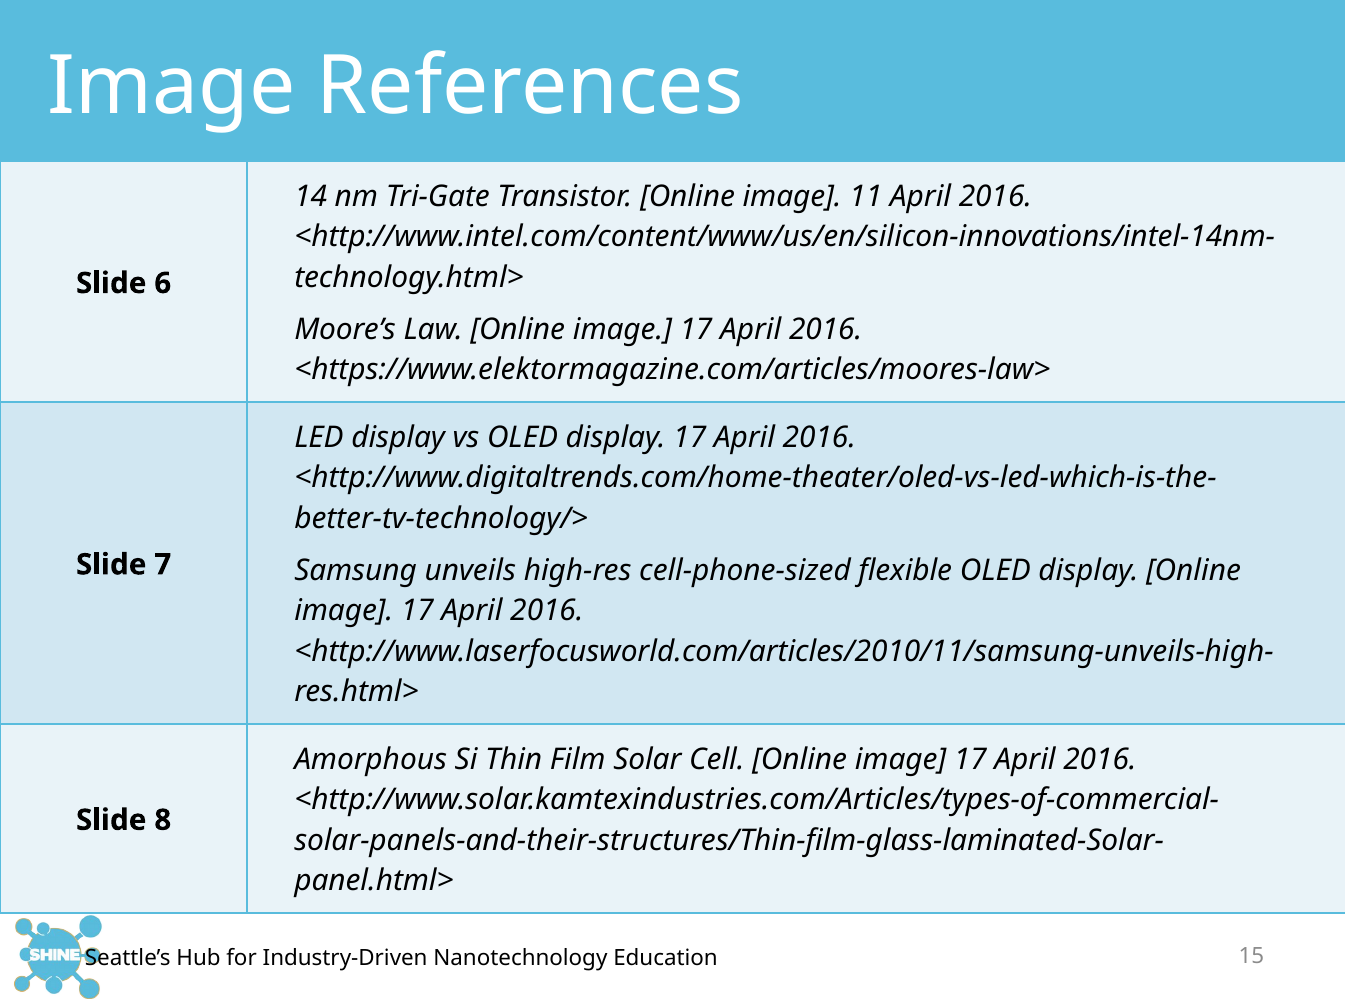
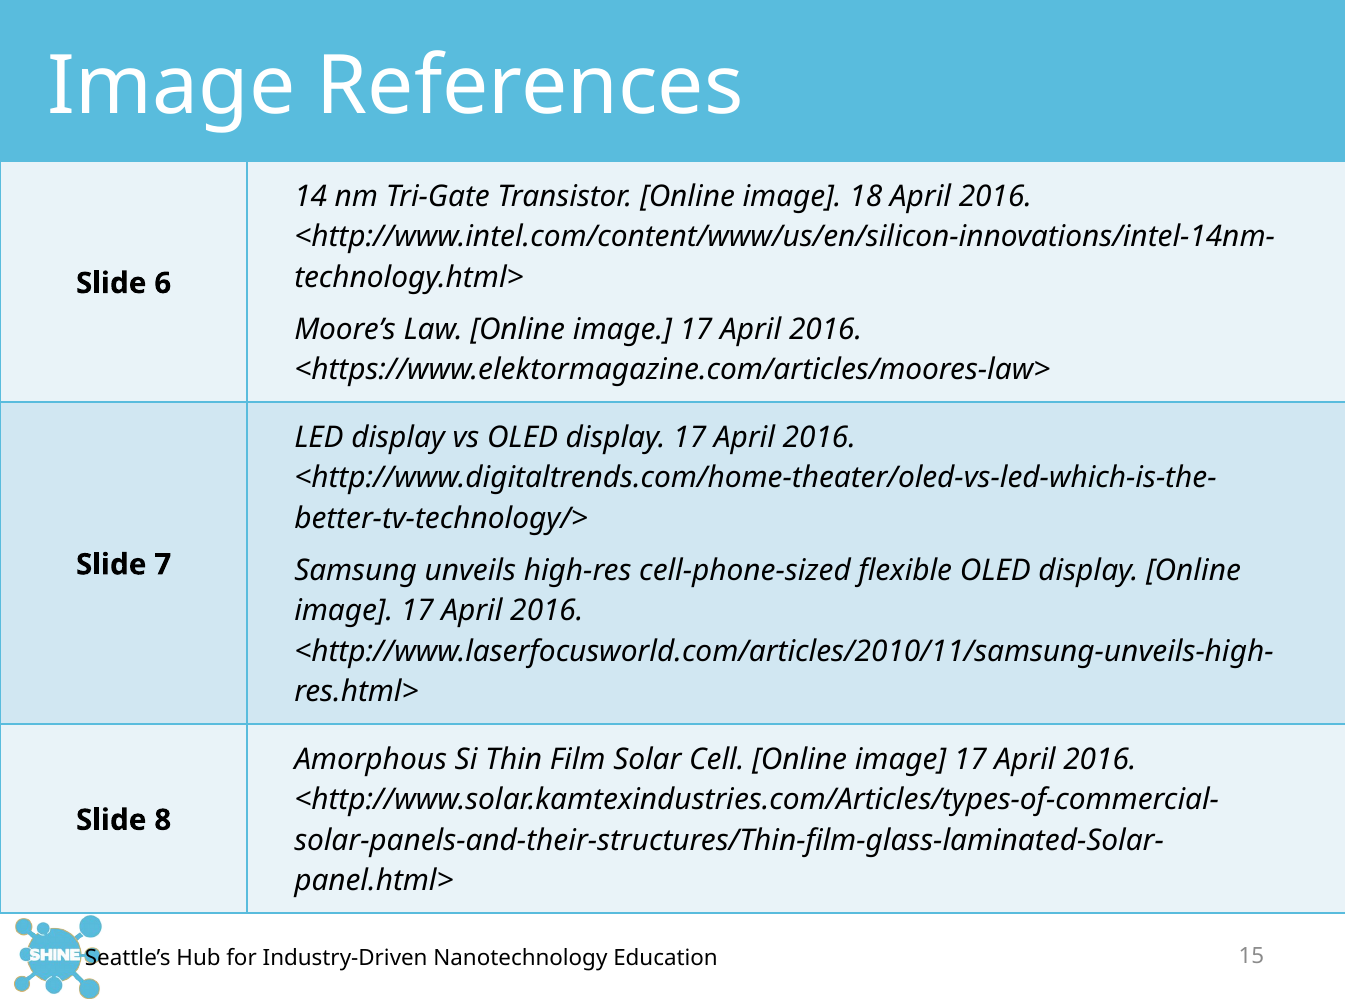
11: 11 -> 18
